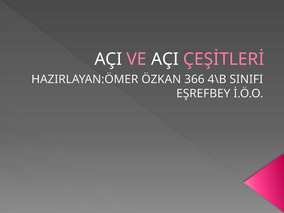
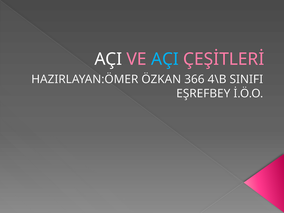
AÇI at (165, 59) colour: white -> light blue
